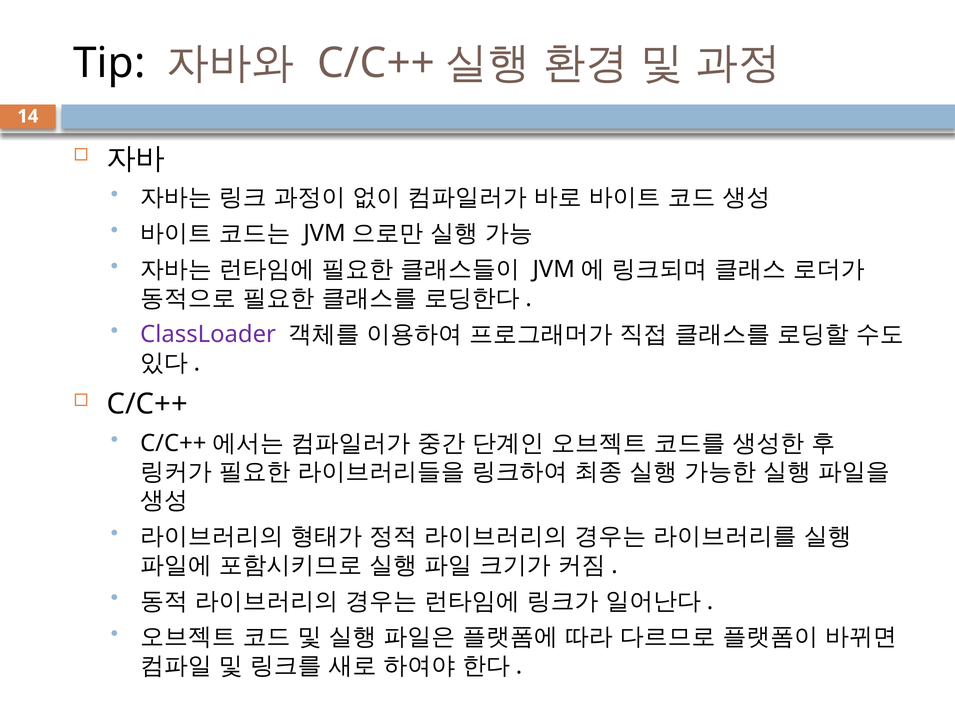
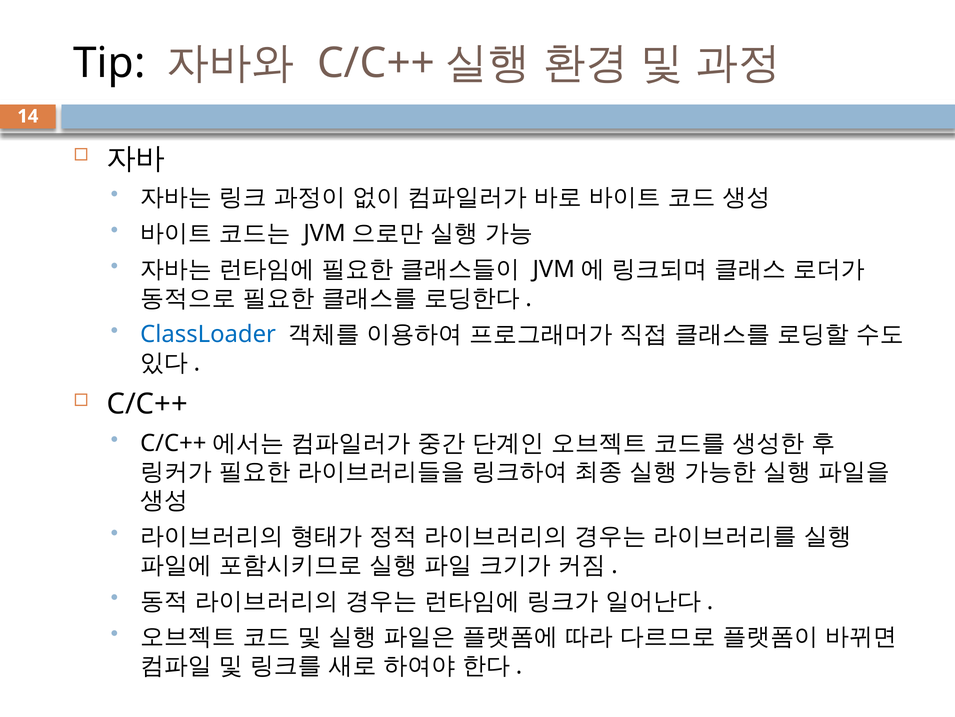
ClassLoader colour: purple -> blue
